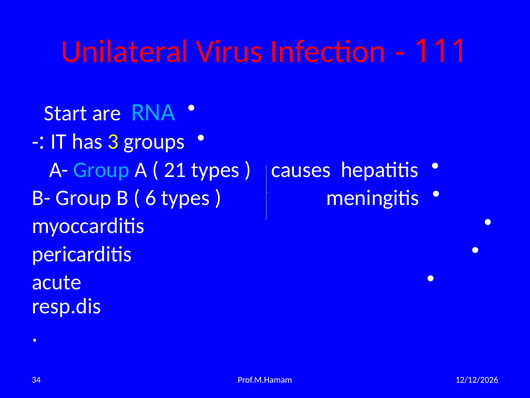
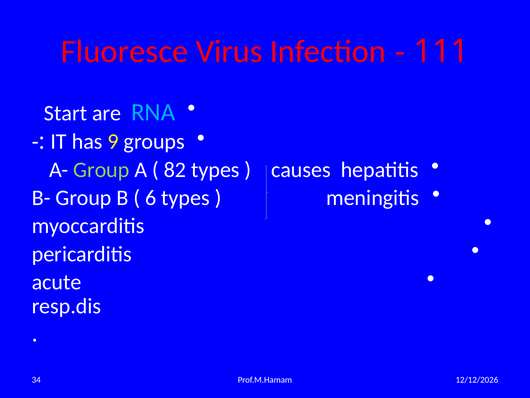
Unilateral: Unilateral -> Fluoresce
3: 3 -> 9
Group at (101, 170) colour: light blue -> light green
21: 21 -> 82
